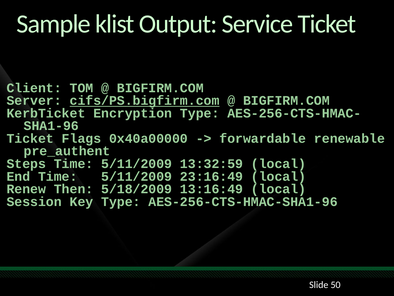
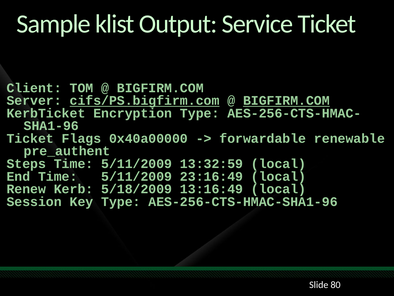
BIGFIRM.COM at (286, 100) underline: none -> present
Then: Then -> Kerb
50: 50 -> 80
